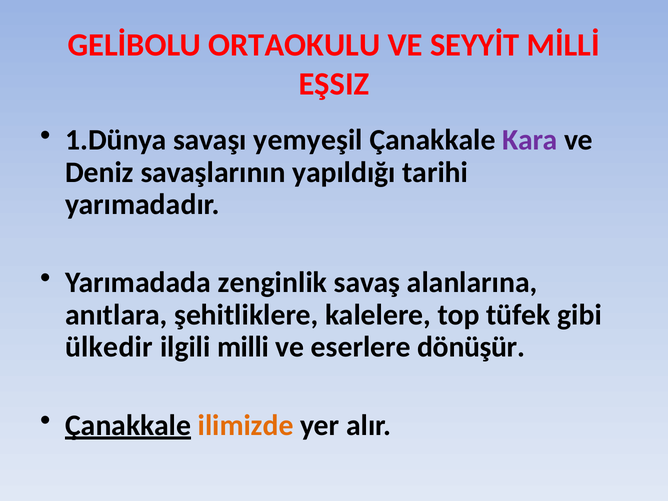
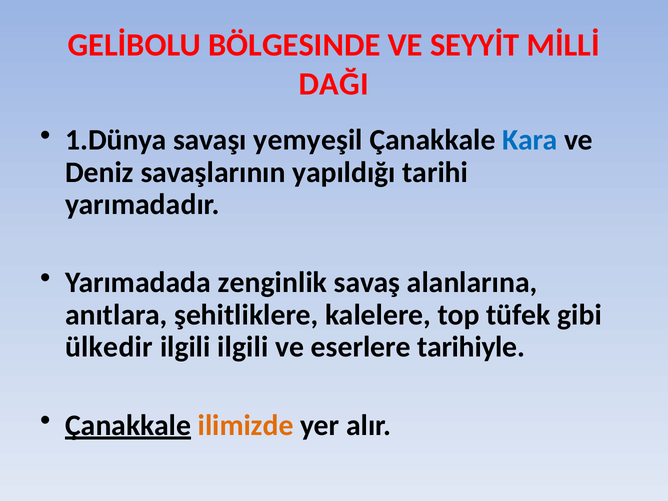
ORTAOKULU: ORTAOKULU -> BÖLGESINDE
EŞSIZ: EŞSIZ -> DAĞI
Kara colour: purple -> blue
ilgili milli: milli -> ilgili
dönüşür: dönüşür -> tarihiyle
